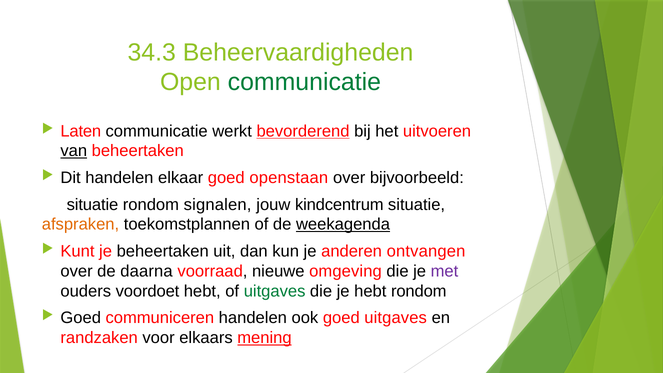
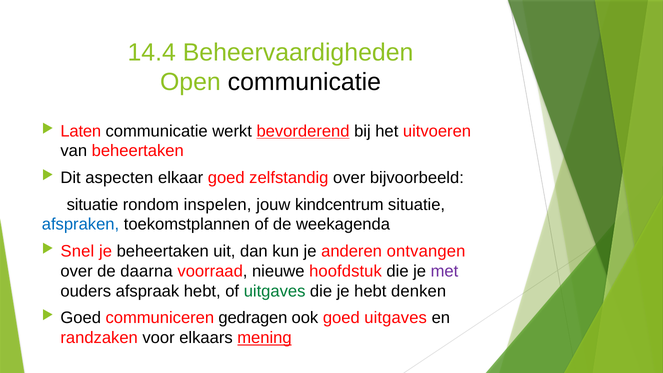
34.3: 34.3 -> 14.4
communicatie at (304, 82) colour: green -> black
van underline: present -> none
Dit handelen: handelen -> aspecten
openstaan: openstaan -> zelfstandig
signalen: signalen -> inspelen
afspraken colour: orange -> blue
weekagenda underline: present -> none
Kunt: Kunt -> Snel
omgeving: omgeving -> hoofdstuk
voordoet: voordoet -> afspraak
hebt rondom: rondom -> denken
communiceren handelen: handelen -> gedragen
